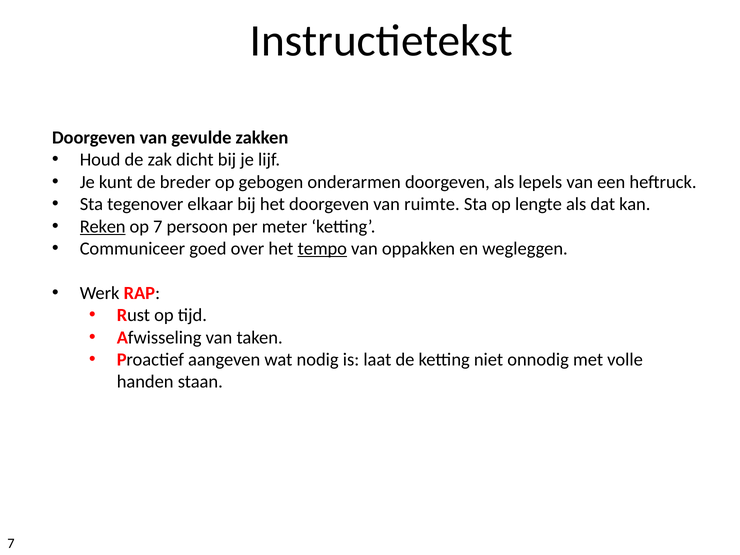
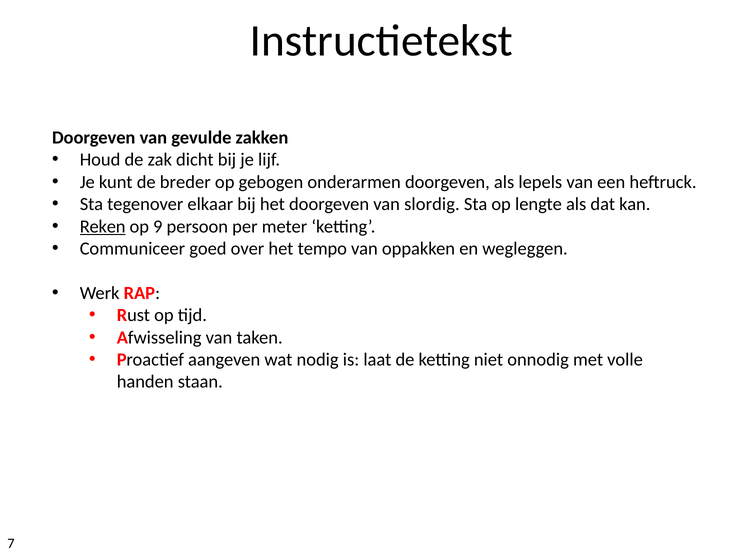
ruimte: ruimte -> slordig
op 7: 7 -> 9
tempo underline: present -> none
